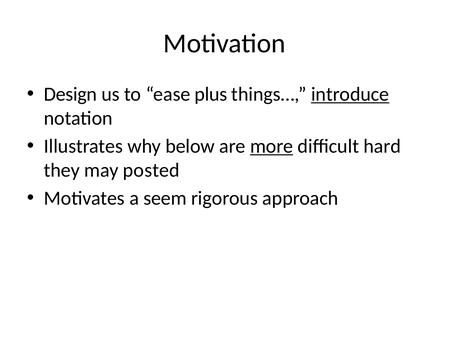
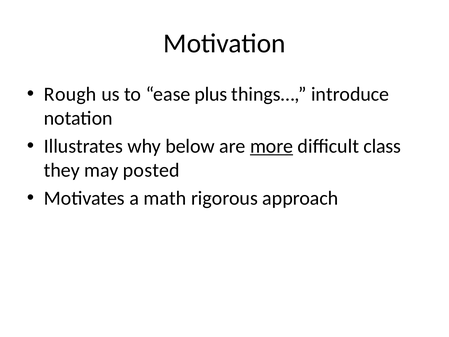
Design: Design -> Rough
introduce underline: present -> none
hard: hard -> class
seem: seem -> math
